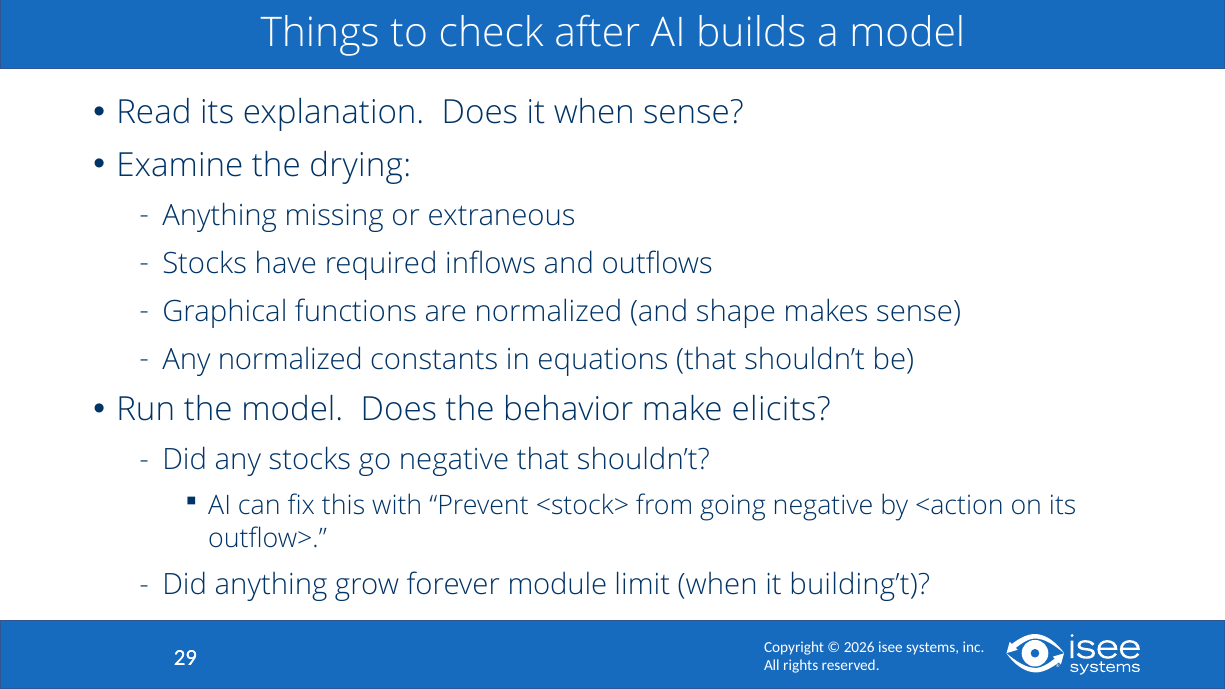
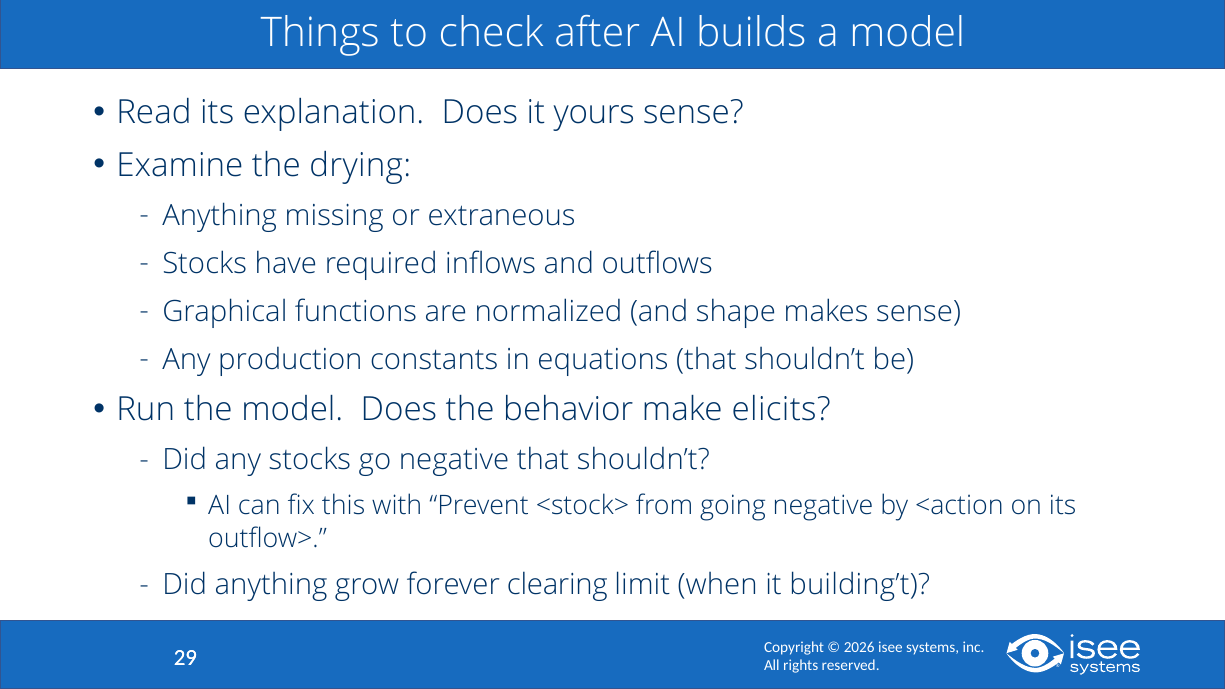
it when: when -> yours
Any normalized: normalized -> production
module: module -> clearing
